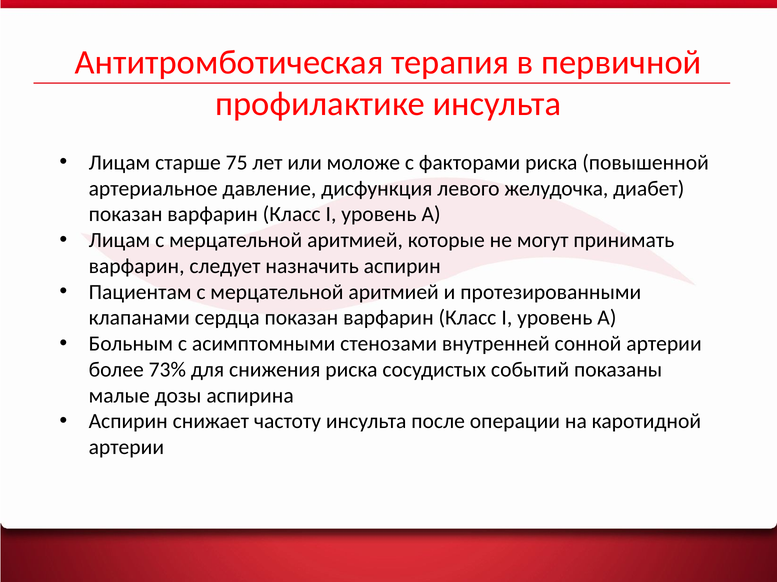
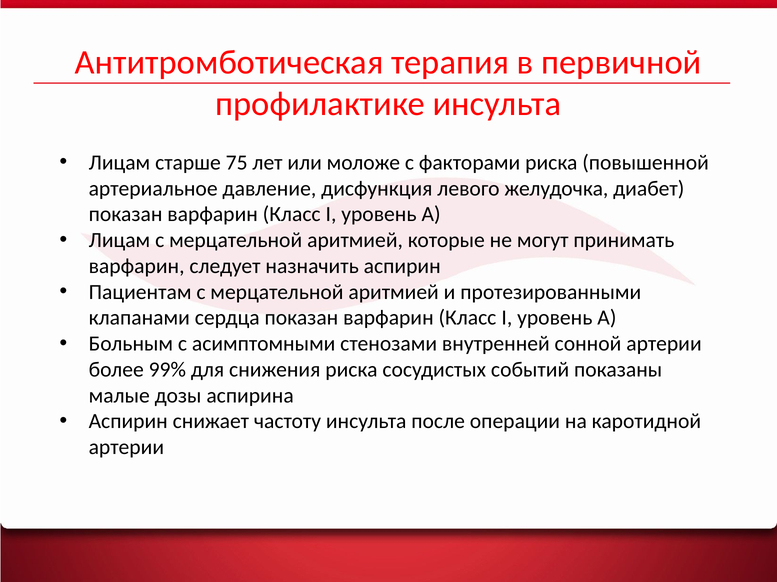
73%: 73% -> 99%
